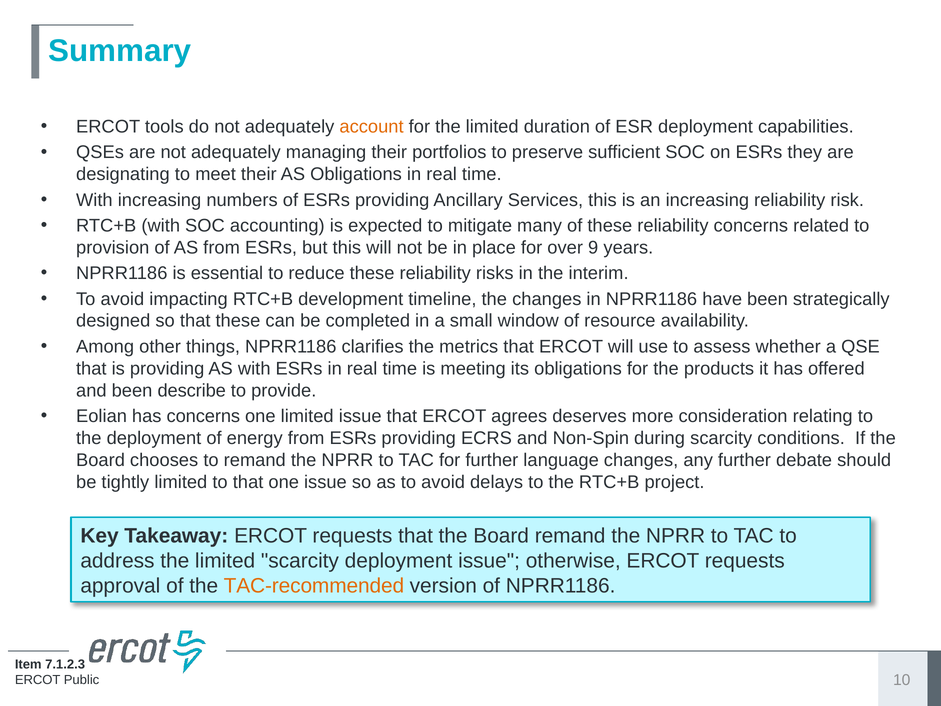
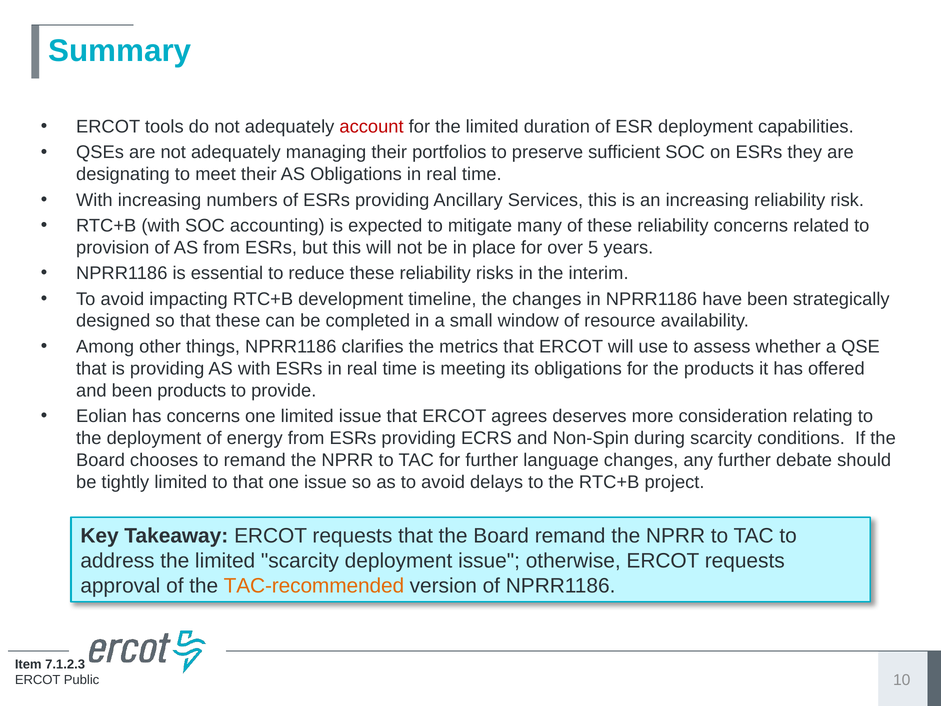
account colour: orange -> red
9: 9 -> 5
been describe: describe -> products
